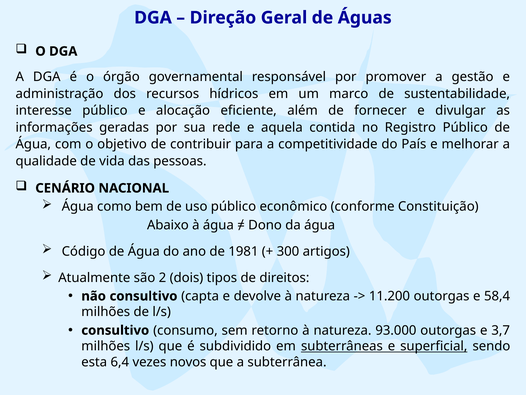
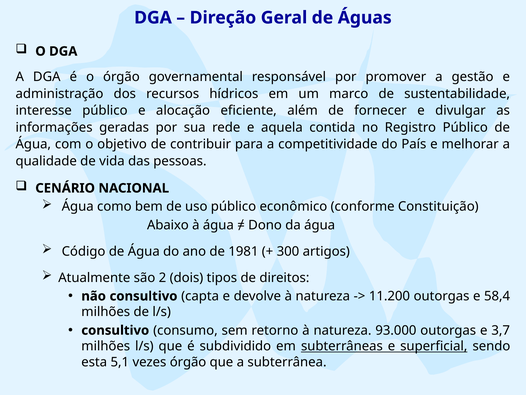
6,4: 6,4 -> 5,1
vezes novos: novos -> órgão
